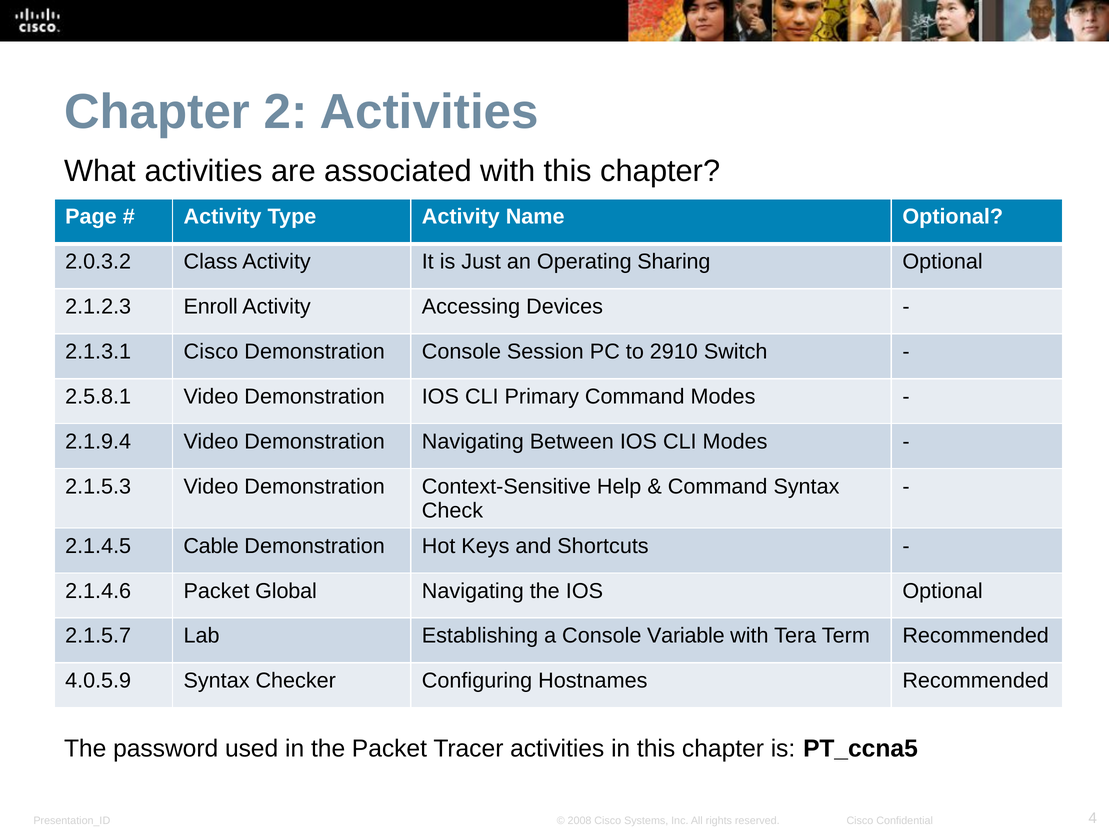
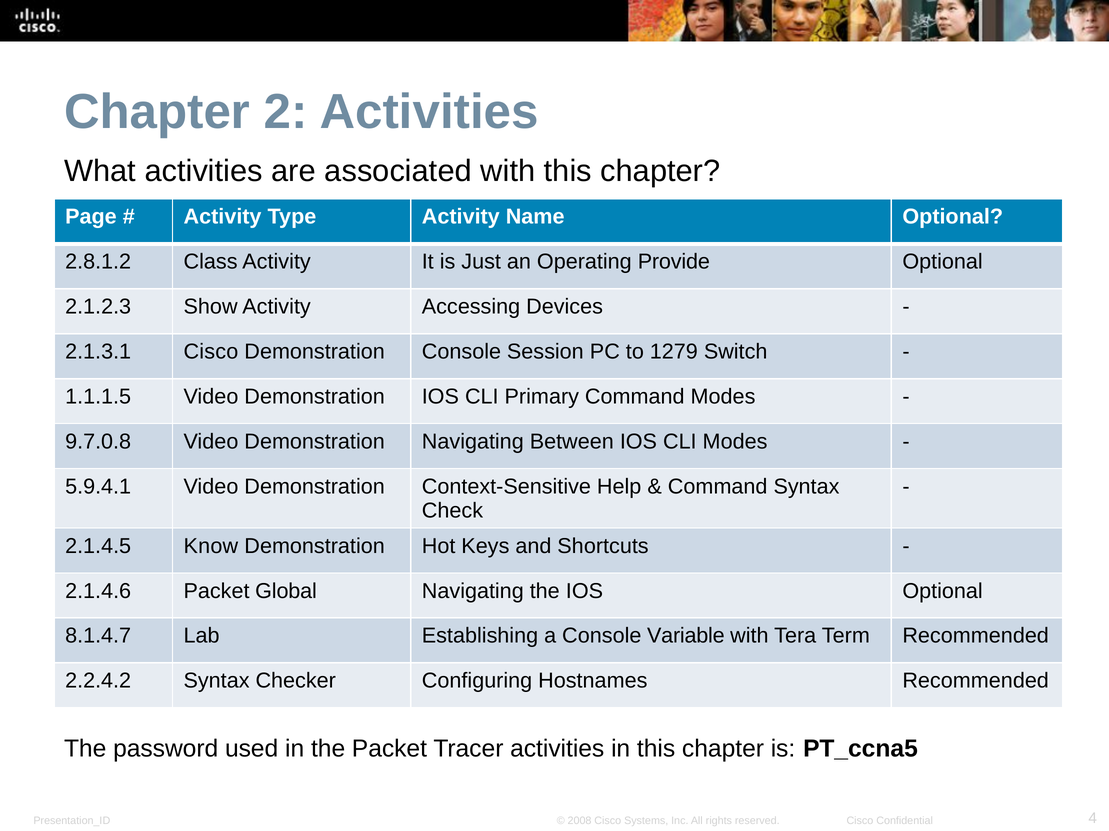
2.0.3.2: 2.0.3.2 -> 2.8.1.2
Sharing: Sharing -> Provide
Enroll: Enroll -> Show
2910: 2910 -> 1279
2.5.8.1: 2.5.8.1 -> 1.1.1.5
2.1.9.4: 2.1.9.4 -> 9.7.0.8
2.1.5.3: 2.1.5.3 -> 5.9.4.1
Cable: Cable -> Know
2.1.5.7: 2.1.5.7 -> 8.1.4.7
4.0.5.9: 4.0.5.9 -> 2.2.4.2
